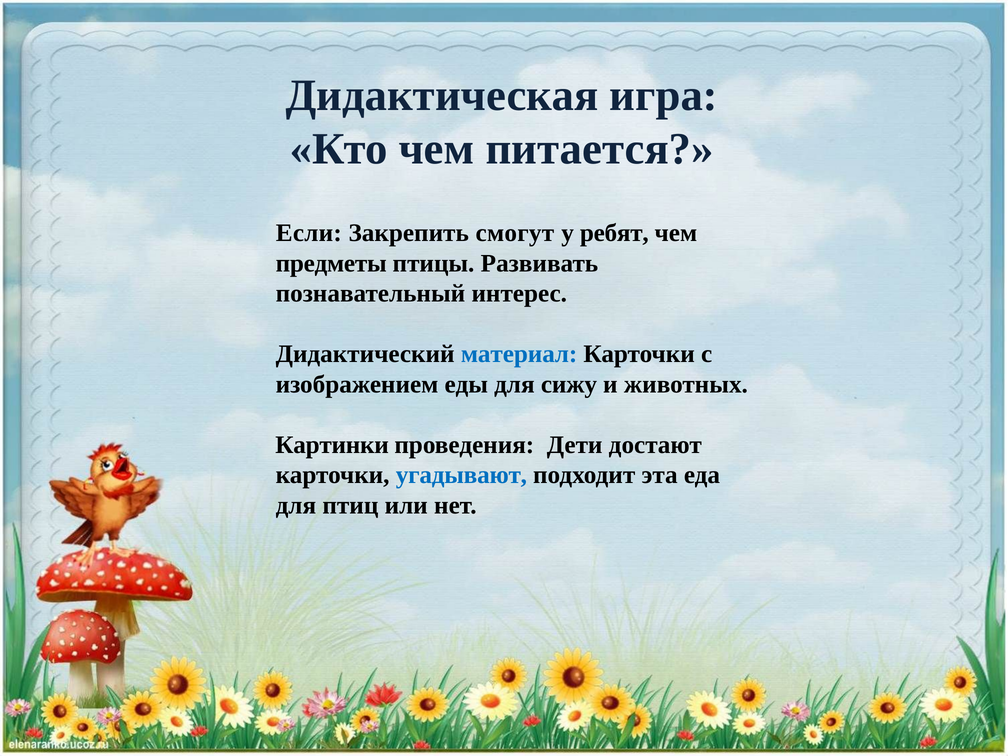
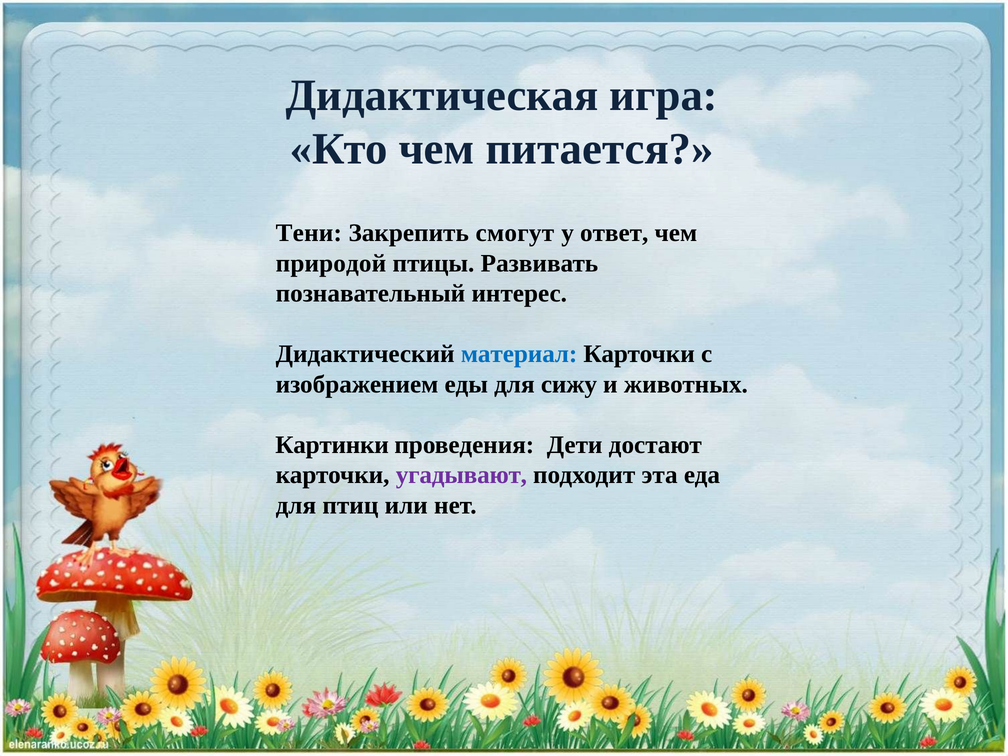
Если: Если -> Тени
ребят: ребят -> ответ
предметы: предметы -> природой
угадывают colour: blue -> purple
